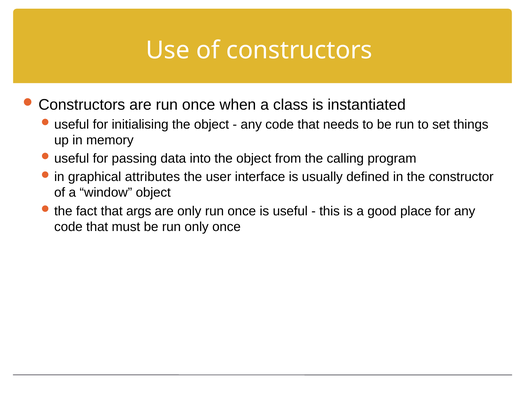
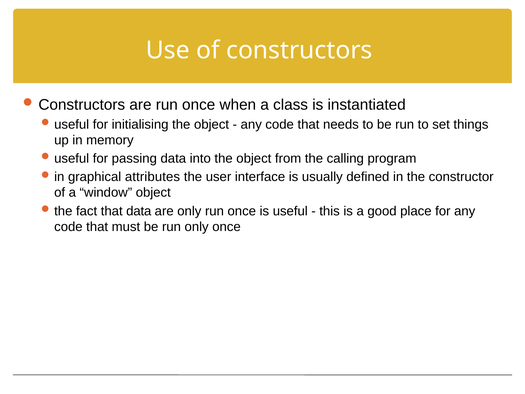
that args: args -> data
